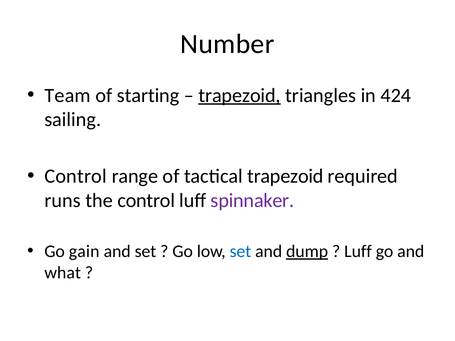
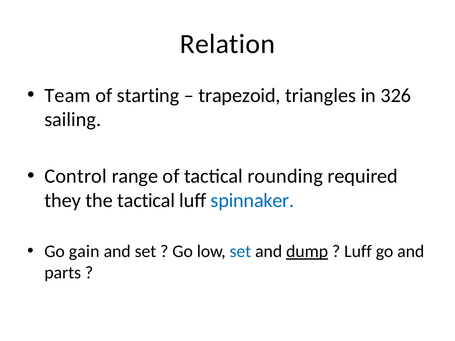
Number: Number -> Relation
trapezoid at (240, 95) underline: present -> none
424: 424 -> 326
tactical trapezoid: trapezoid -> rounding
runs: runs -> they
the control: control -> tactical
spinnaker colour: purple -> blue
what: what -> parts
